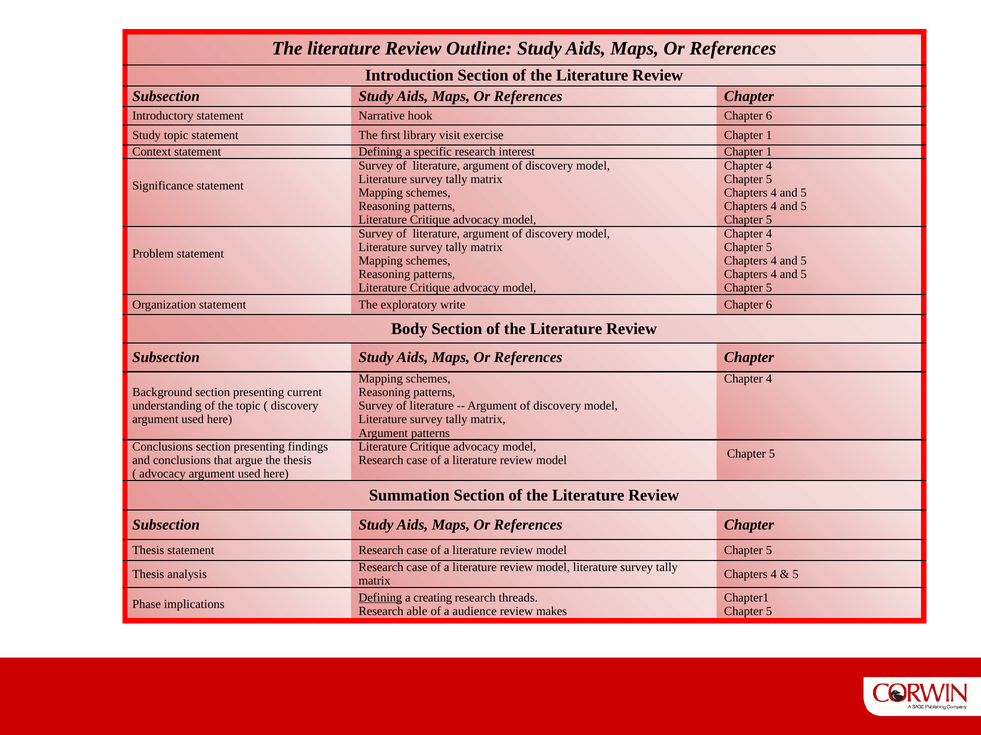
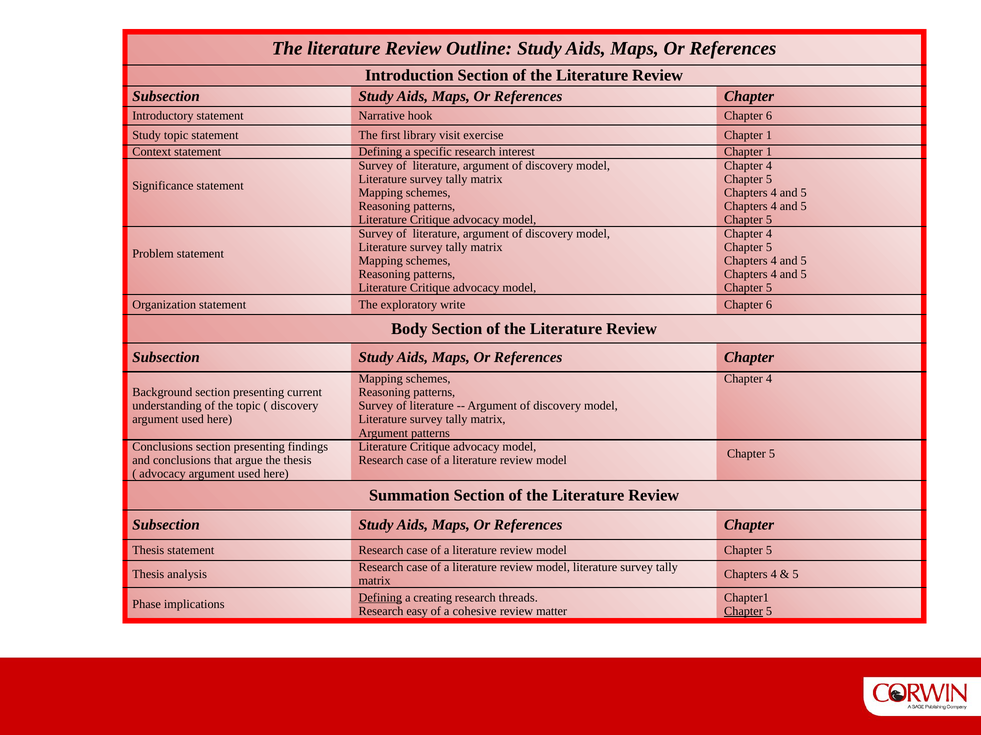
able: able -> easy
audience: audience -> cohesive
makes: makes -> matter
Chapter at (743, 612) underline: none -> present
